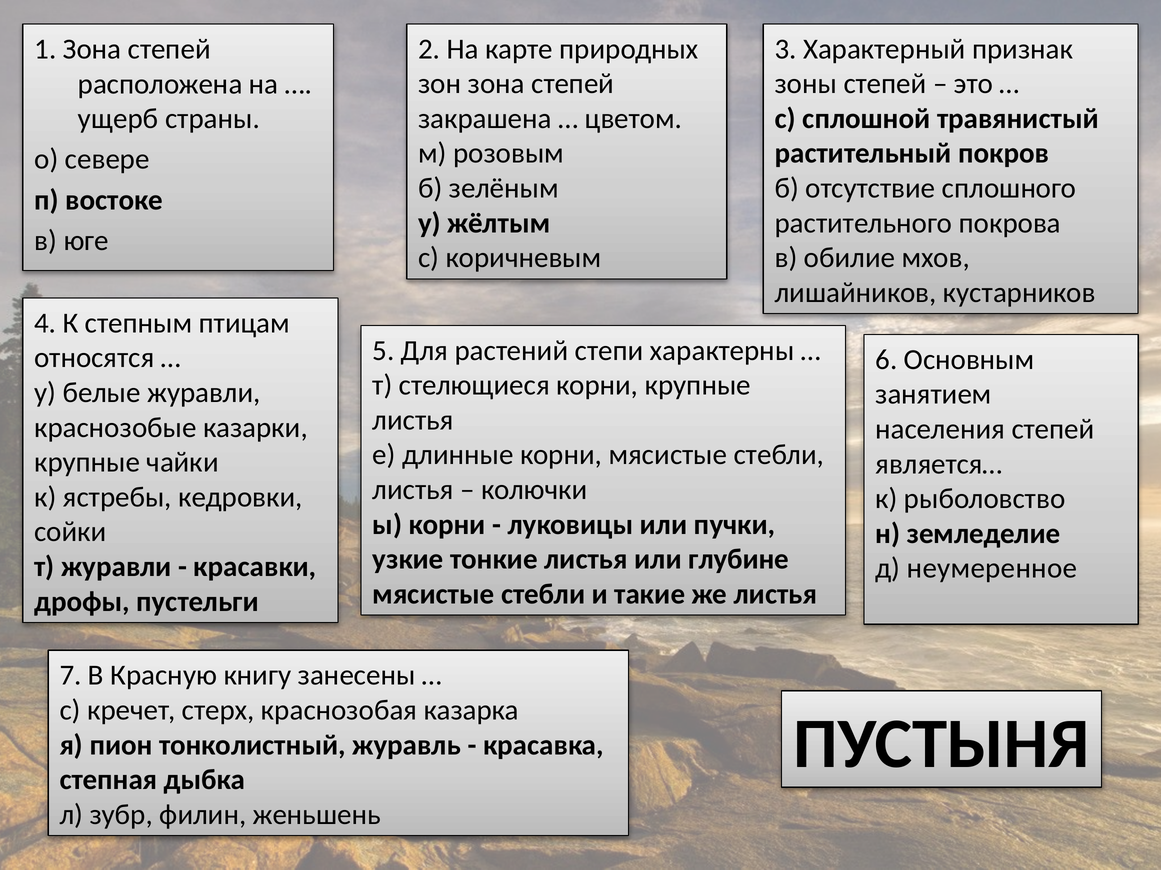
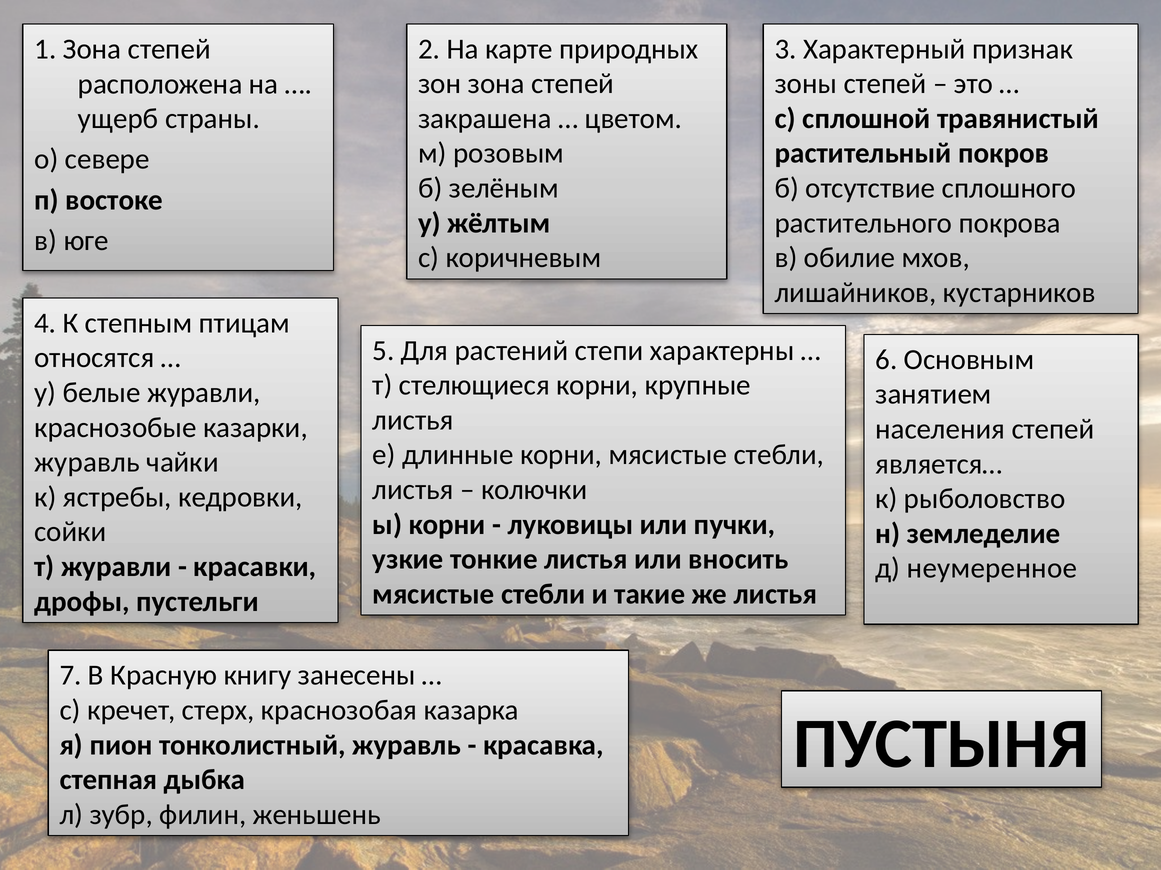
крупные at (87, 463): крупные -> журавль
глубине: глубине -> вносить
